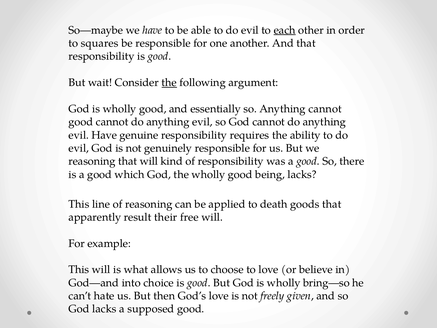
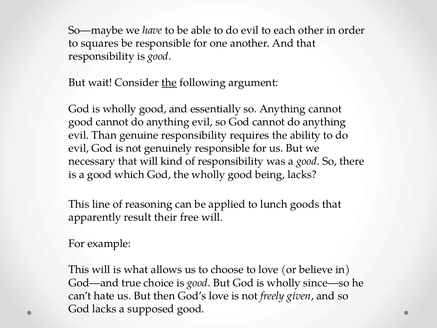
each underline: present -> none
evil Have: Have -> Than
reasoning at (92, 161): reasoning -> necessary
death: death -> lunch
into: into -> true
bring—so: bring—so -> since—so
